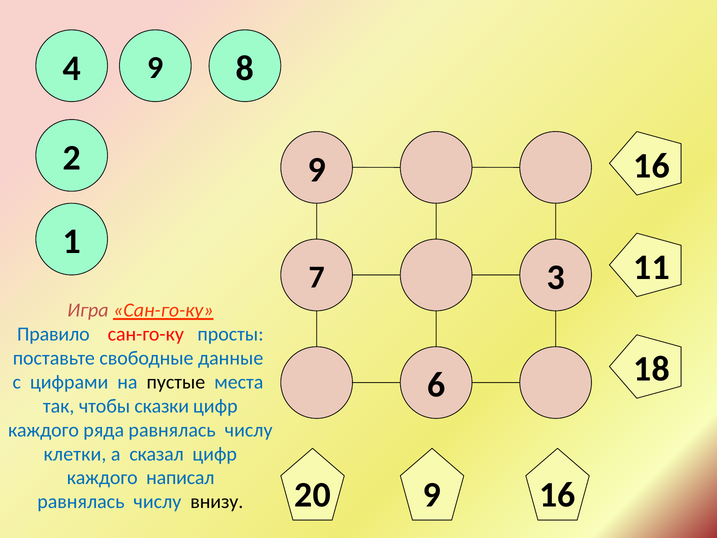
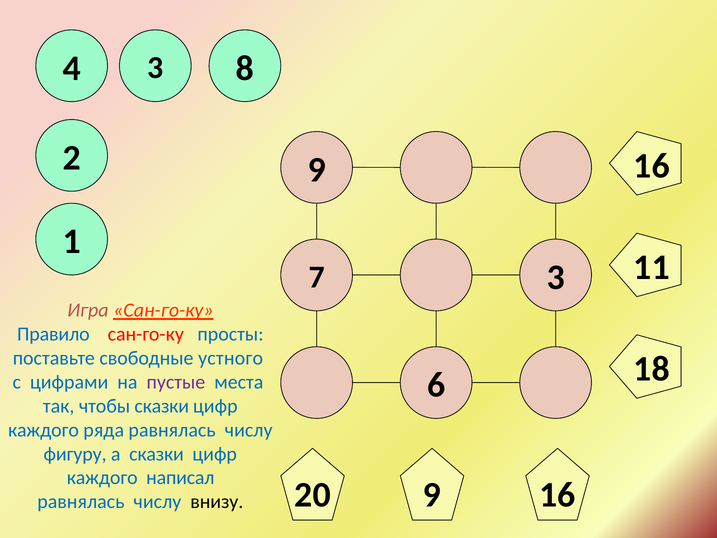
4 9: 9 -> 3
данные: данные -> устного
пустые colour: black -> purple
клетки: клетки -> фигуру
а сказал: сказал -> сказки
